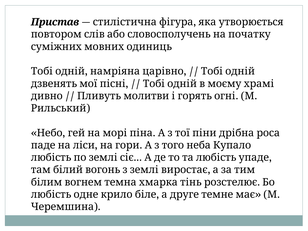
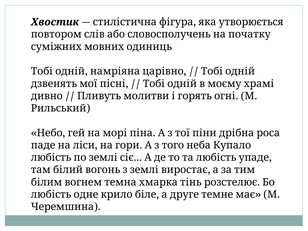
Пристав: Пристав -> Хвостик
